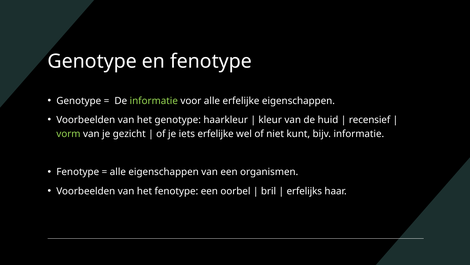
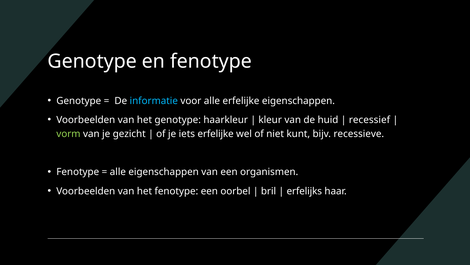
informatie at (154, 101) colour: light green -> light blue
recensief: recensief -> recessief
bijv informatie: informatie -> recessieve
